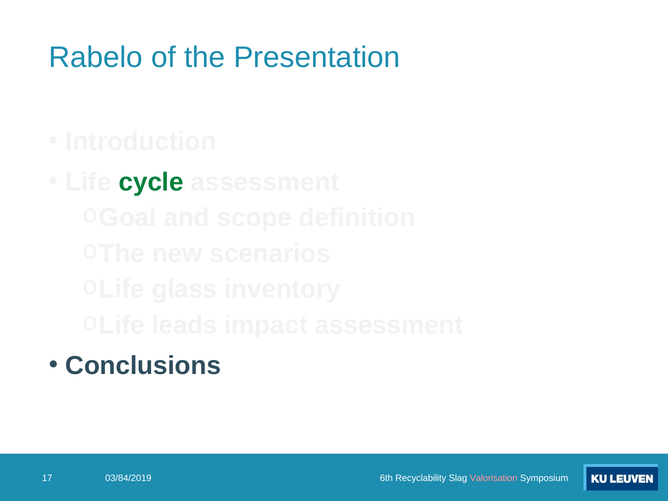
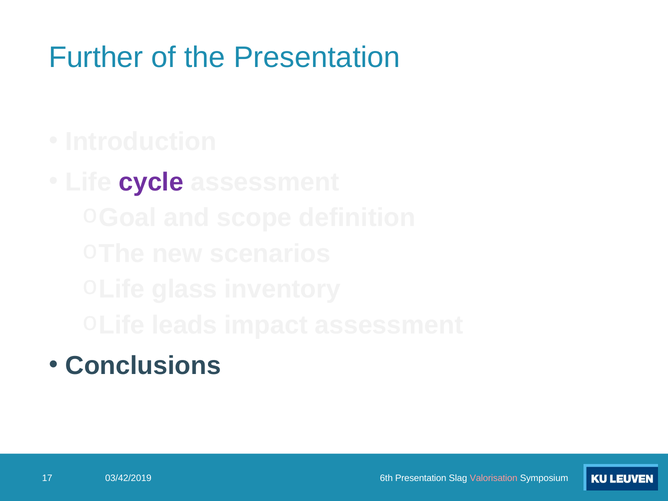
Rabelo: Rabelo -> Further
cycle colour: green -> purple
03/84/2019: 03/84/2019 -> 03/42/2019
6th Recyclability: Recyclability -> Presentation
